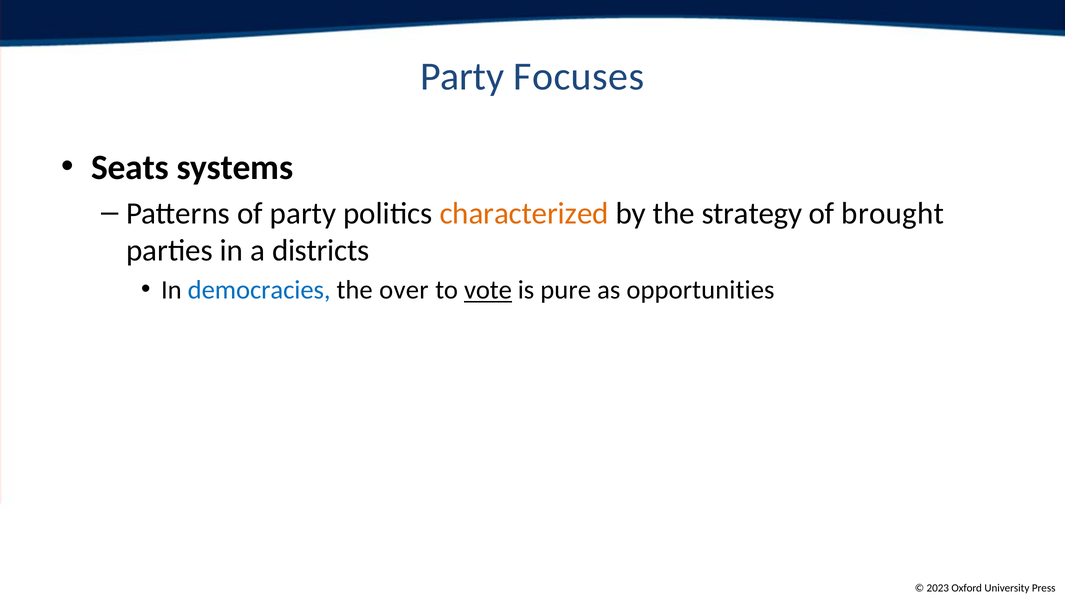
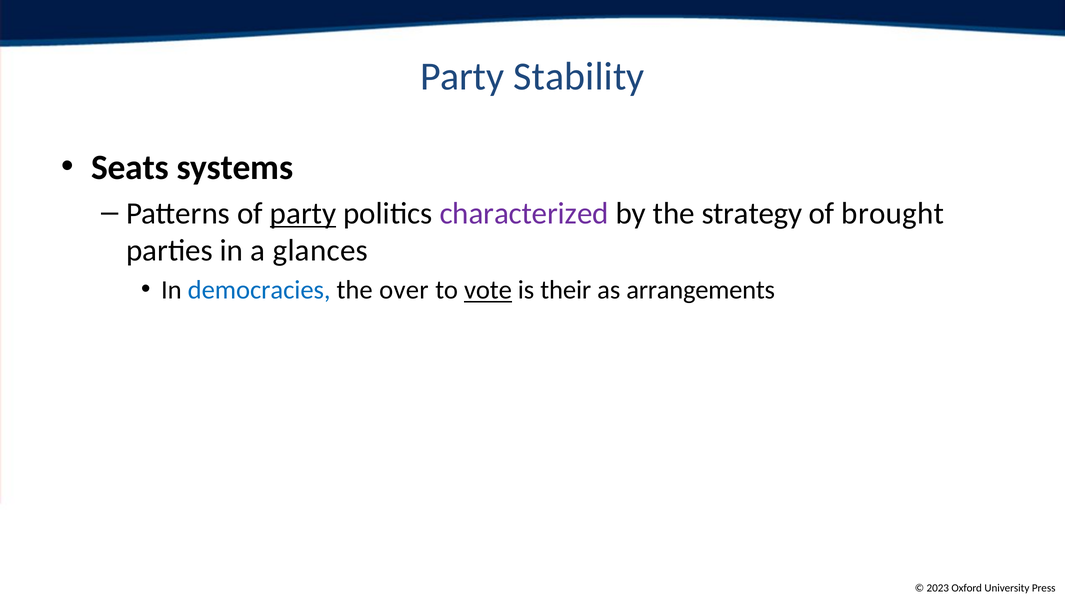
Focuses: Focuses -> Stability
party at (303, 213) underline: none -> present
characterized colour: orange -> purple
districts: districts -> glances
pure: pure -> their
opportunities: opportunities -> arrangements
